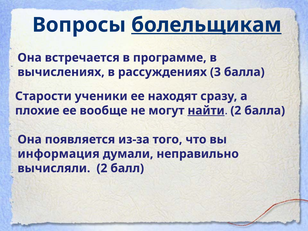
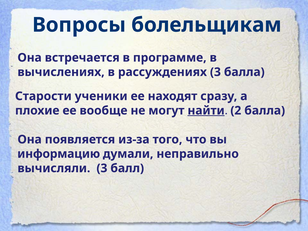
болельщикам underline: present -> none
информация: информация -> информацию
вычисляли 2: 2 -> 3
